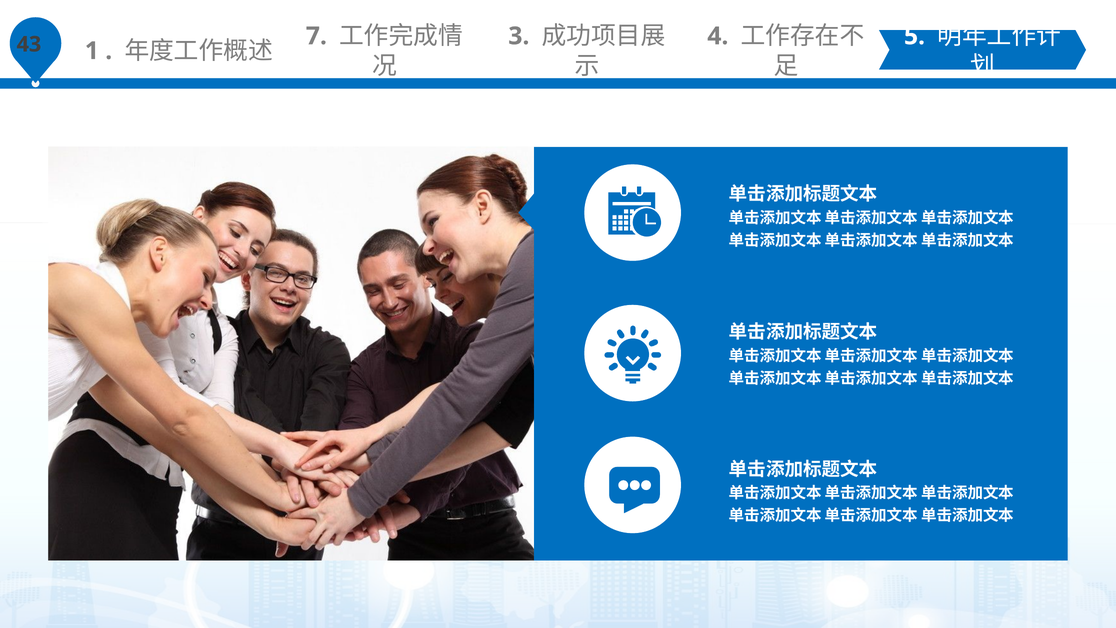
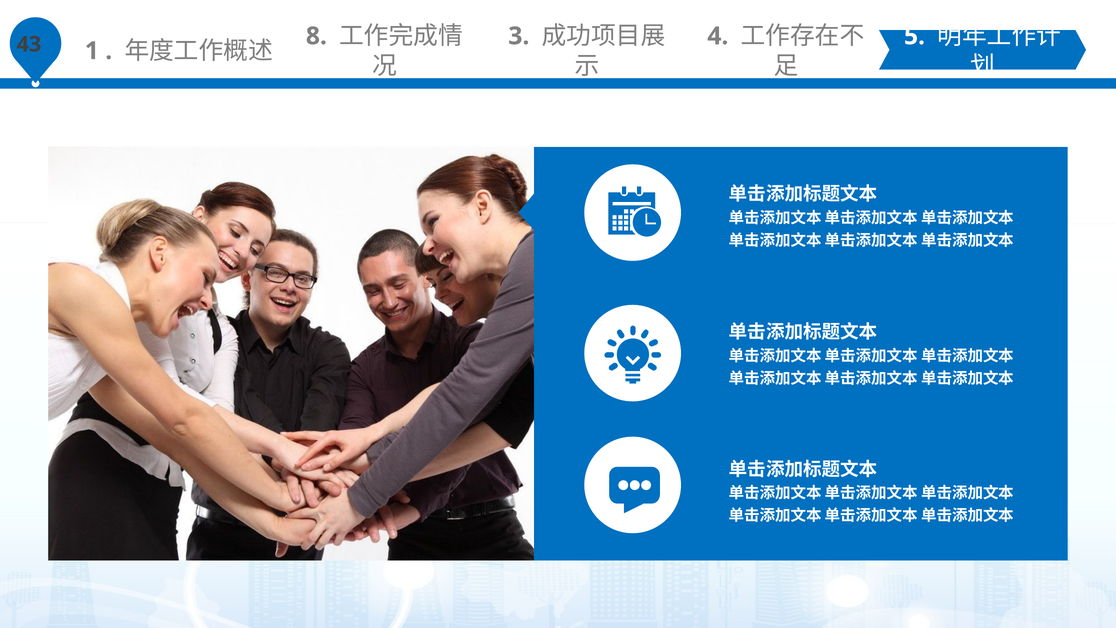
7: 7 -> 8
